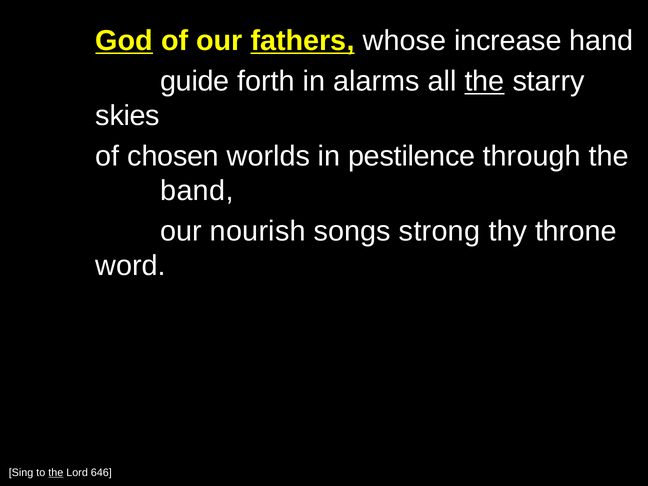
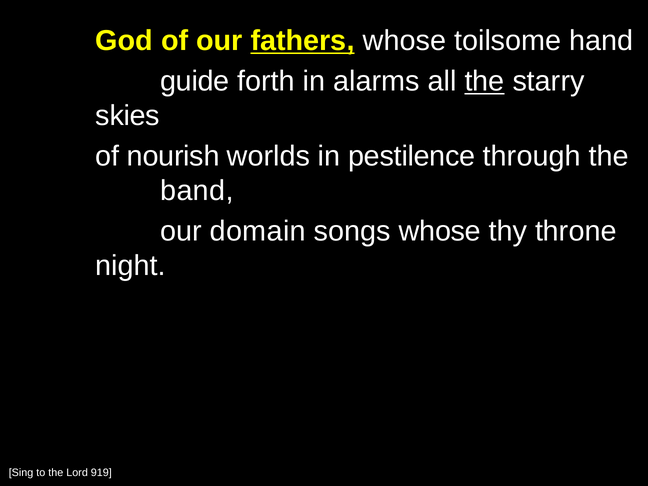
God underline: present -> none
increase: increase -> toilsome
chosen: chosen -> nourish
nourish: nourish -> domain
songs strong: strong -> whose
word: word -> night
the at (56, 473) underline: present -> none
646: 646 -> 919
